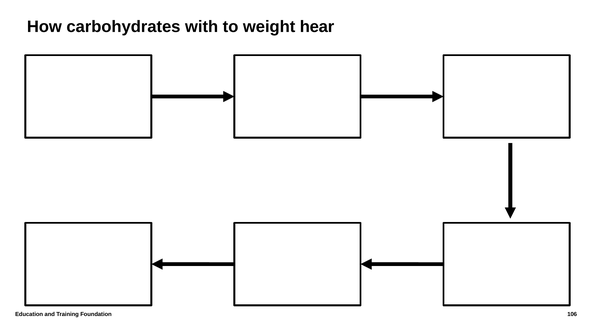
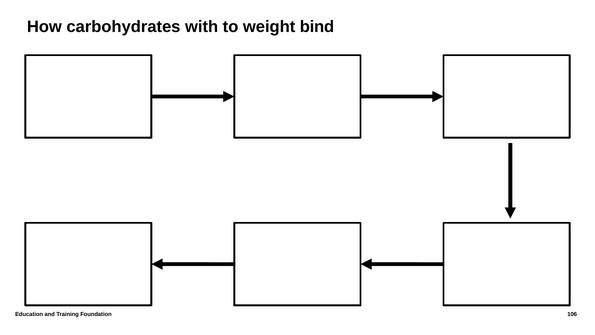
hear: hear -> bind
